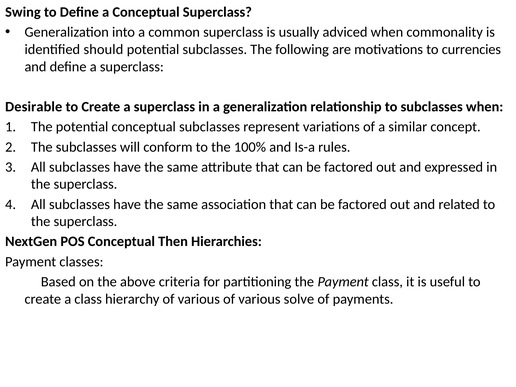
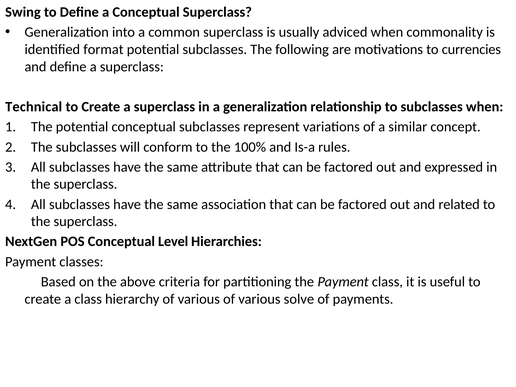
should: should -> format
Desirable: Desirable -> Technical
Then: Then -> Level
